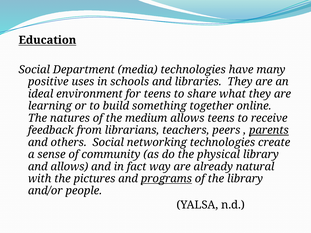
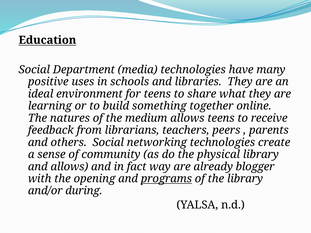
parents underline: present -> none
natural: natural -> blogger
pictures: pictures -> opening
people: people -> during
